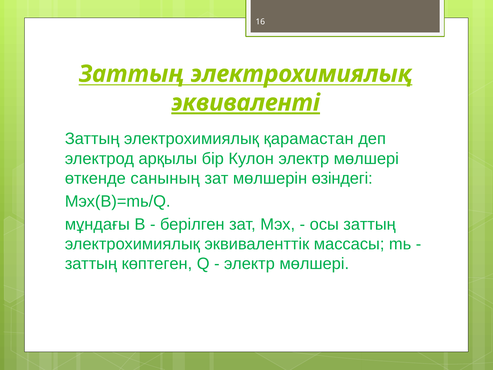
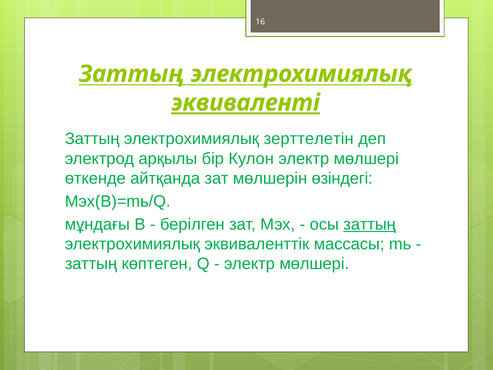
қарамастан: қарамастан -> зерттелетін
санының: санының -> айтқанда
заттың at (370, 224) underline: none -> present
